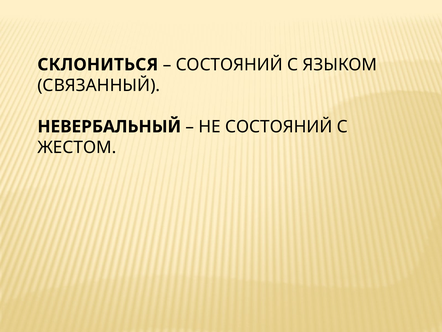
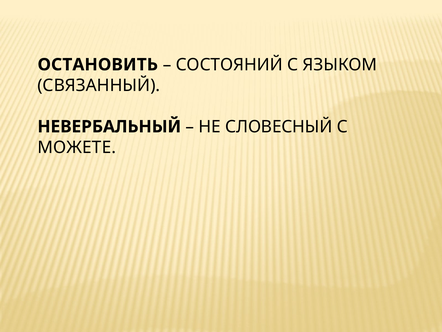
СКЛОНИТЬСЯ: СКЛОНИТЬСЯ -> ОСТАНОВИТЬ
НЕ СОСТОЯНИЙ: СОСТОЯНИЙ -> СЛОВЕСНЫЙ
ЖЕСТОМ: ЖЕСТОМ -> МОЖЕТЕ
